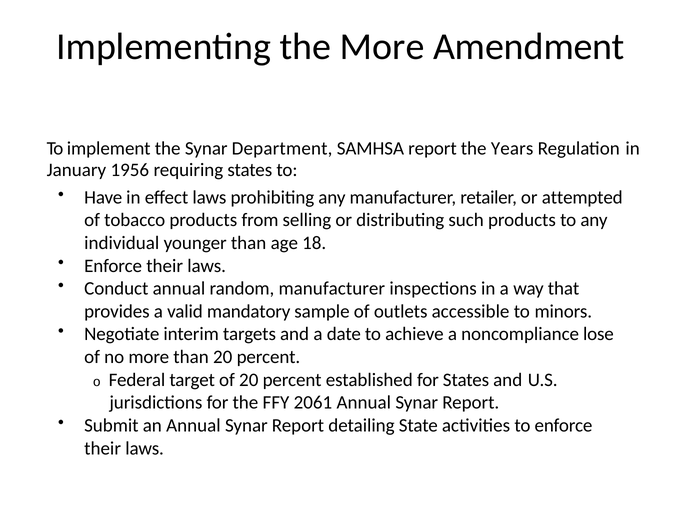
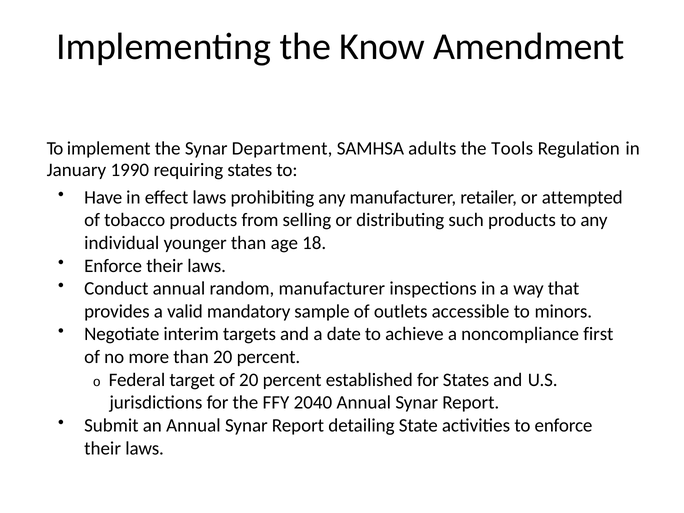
the More: More -> Know
SAMHSA report: report -> adults
Years: Years -> Tools
1956: 1956 -> 1990
lose: lose -> first
2061: 2061 -> 2040
